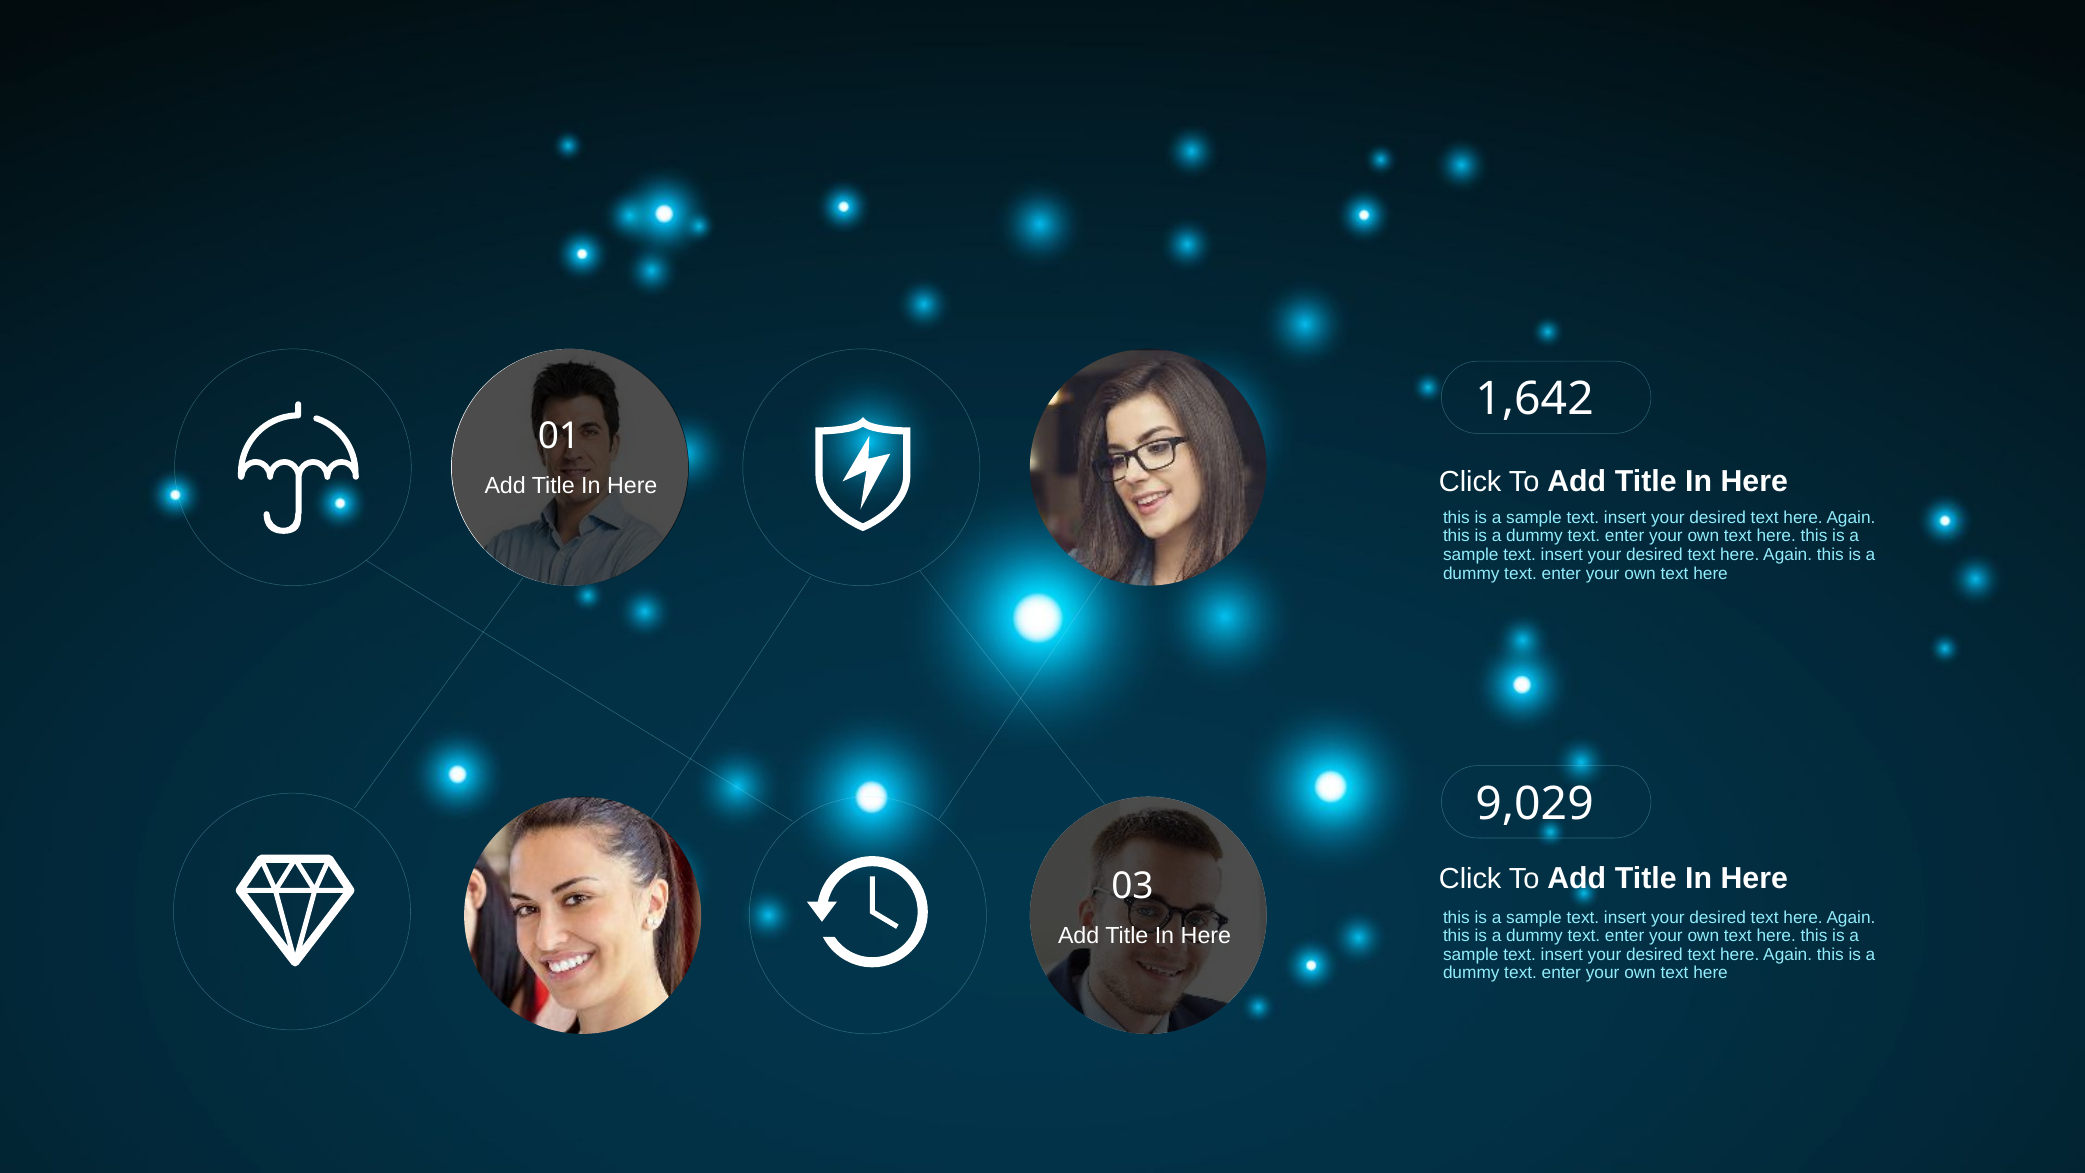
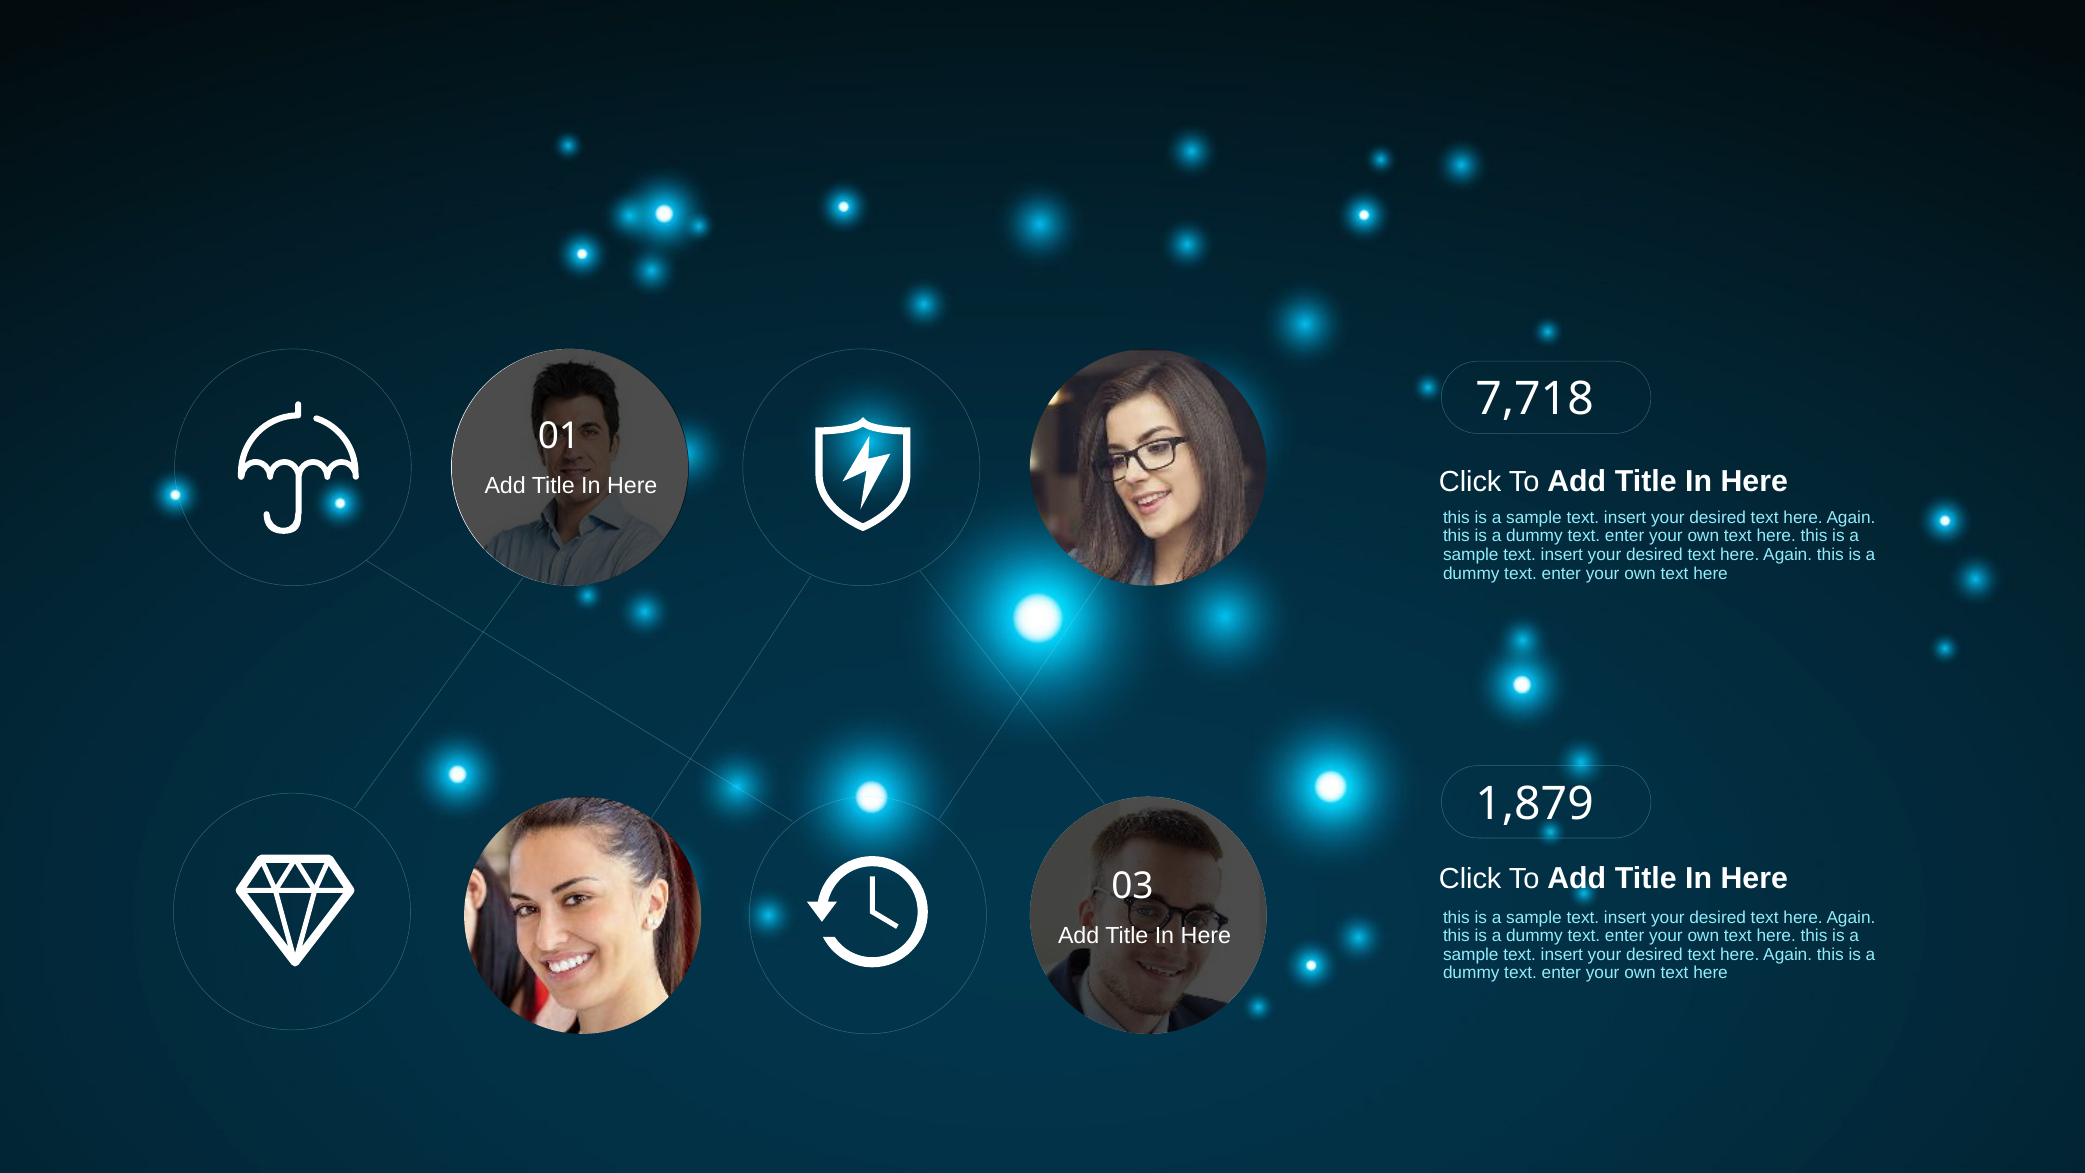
1,642: 1,642 -> 7,718
9,029: 9,029 -> 1,879
